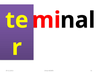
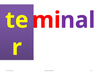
nal colour: black -> purple
